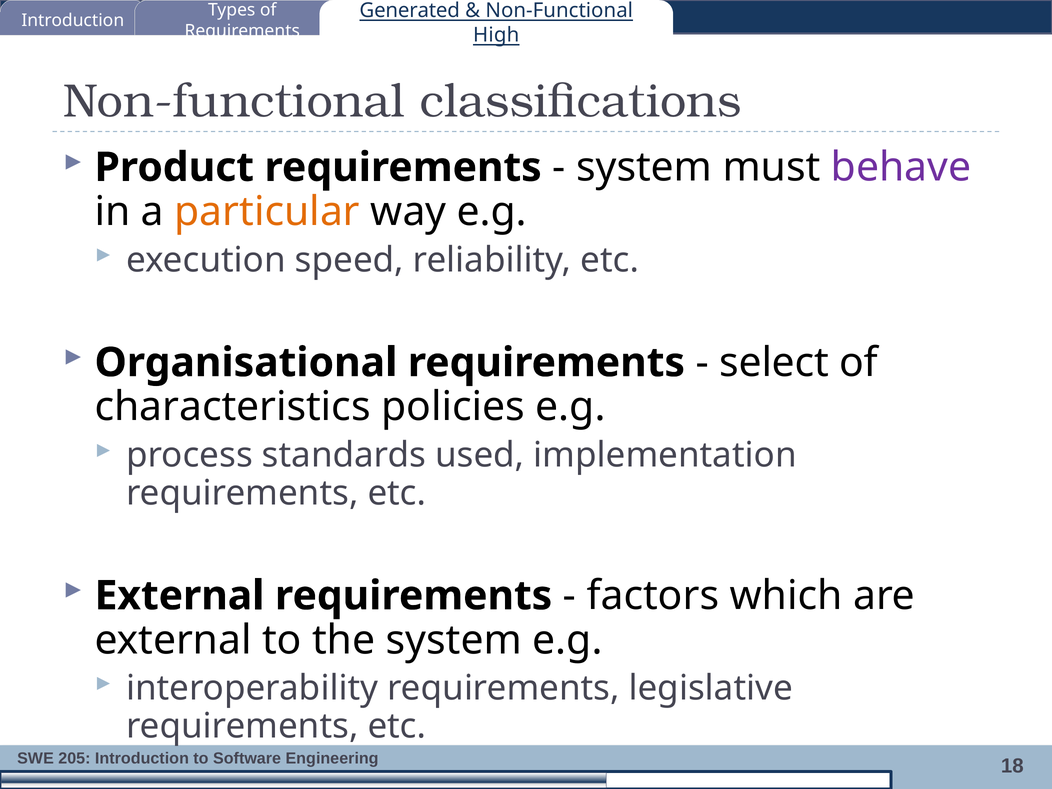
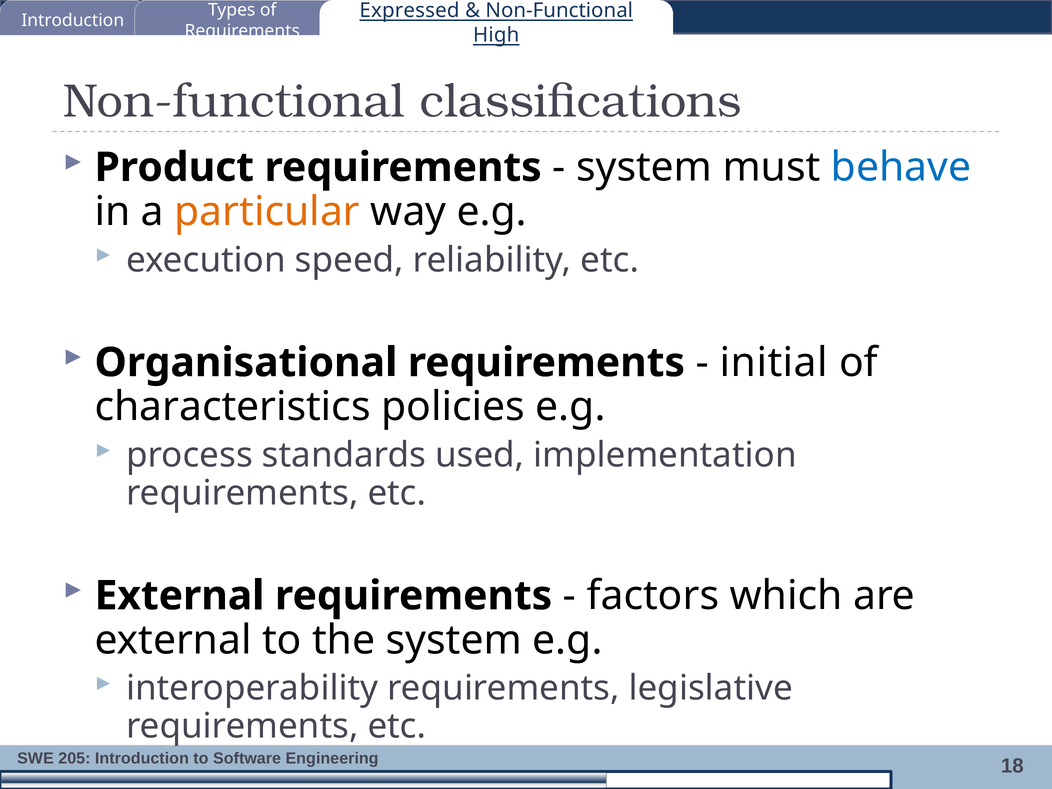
Generated: Generated -> Expressed
behave colour: purple -> blue
select: select -> initial
